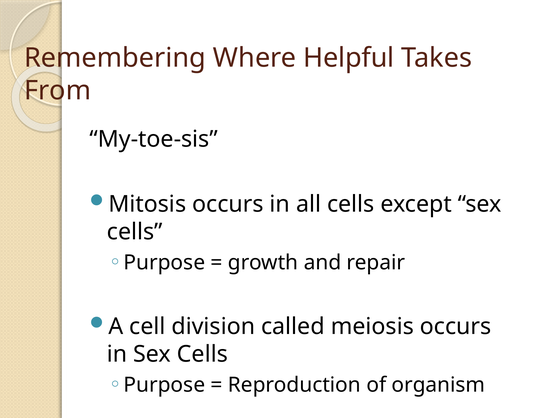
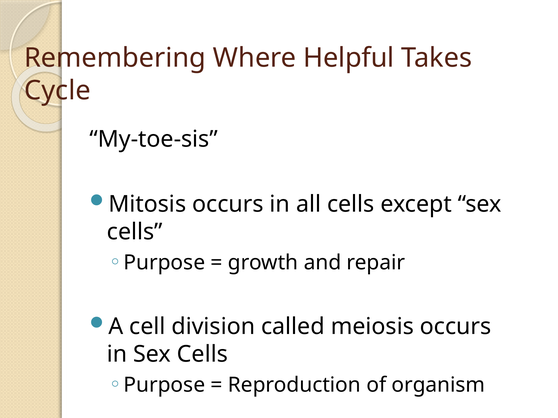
From: From -> Cycle
